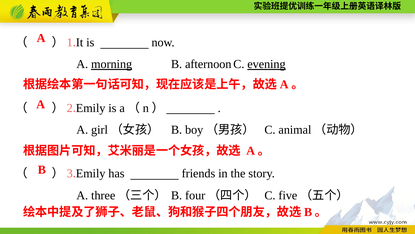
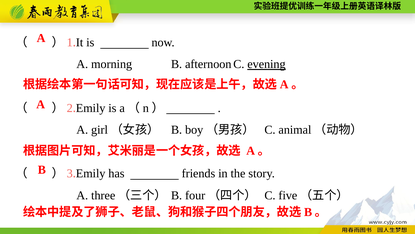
morning underline: present -> none
